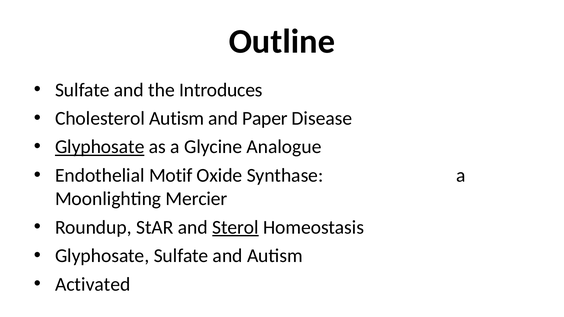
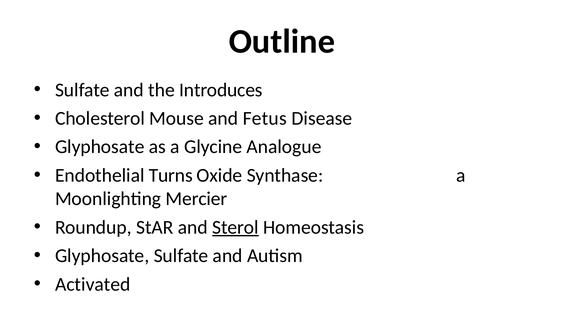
Cholesterol Autism: Autism -> Mouse
Paper: Paper -> Fetus
Glyphosate at (100, 147) underline: present -> none
Motif: Motif -> Turns
